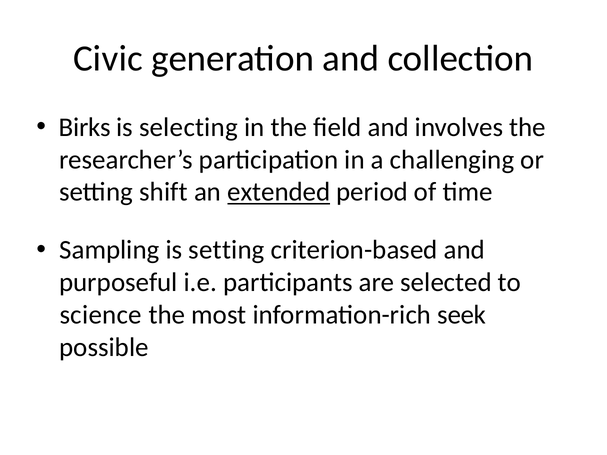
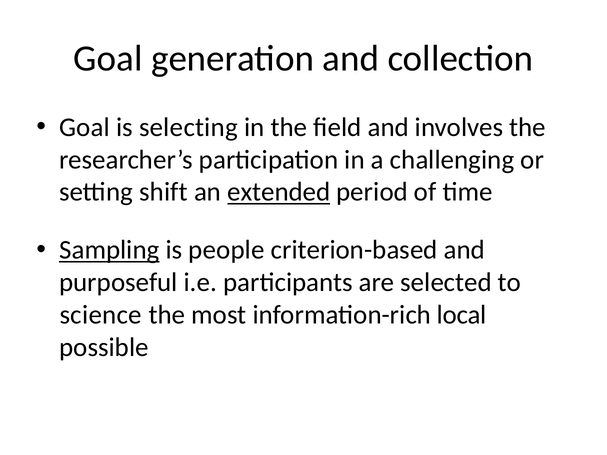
Civic at (108, 59): Civic -> Goal
Birks at (85, 127): Birks -> Goal
Sampling underline: none -> present
is setting: setting -> people
seek: seek -> local
